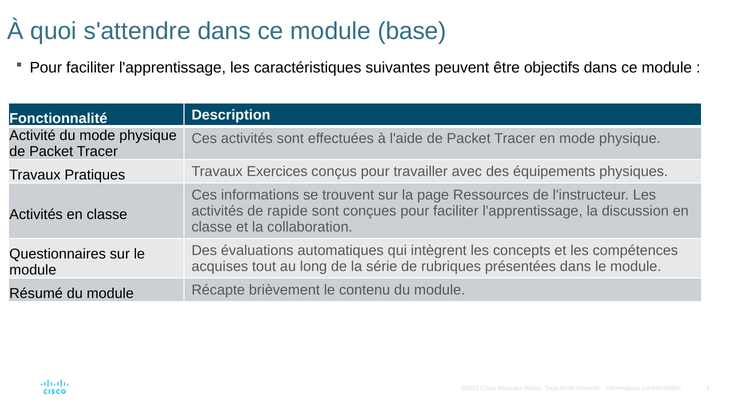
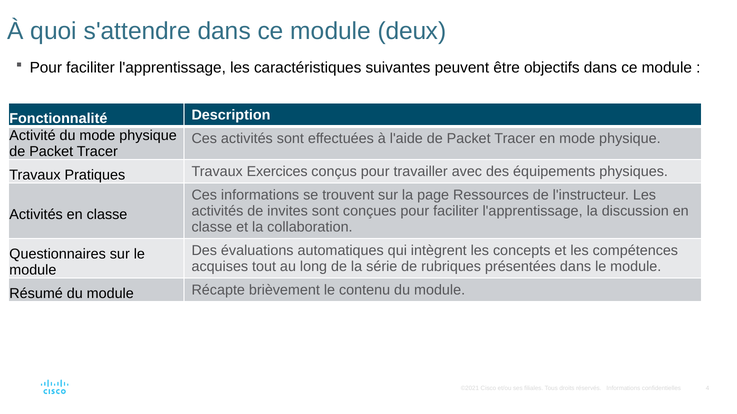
base: base -> deux
rapide: rapide -> invites
